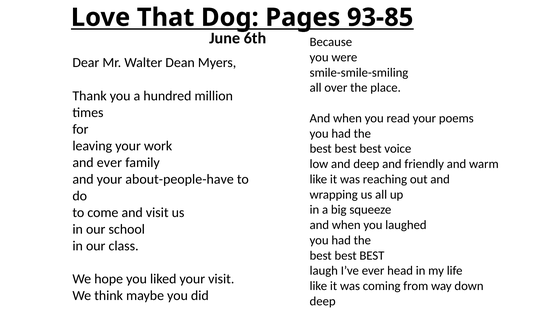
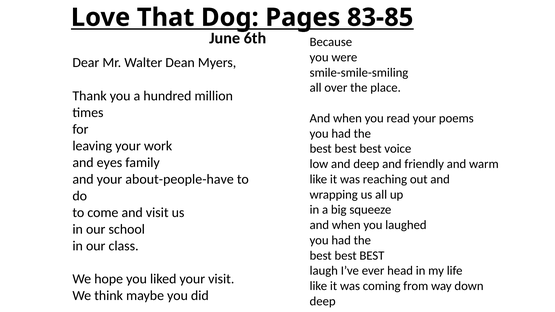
93-85: 93-85 -> 83-85
and ever: ever -> eyes
